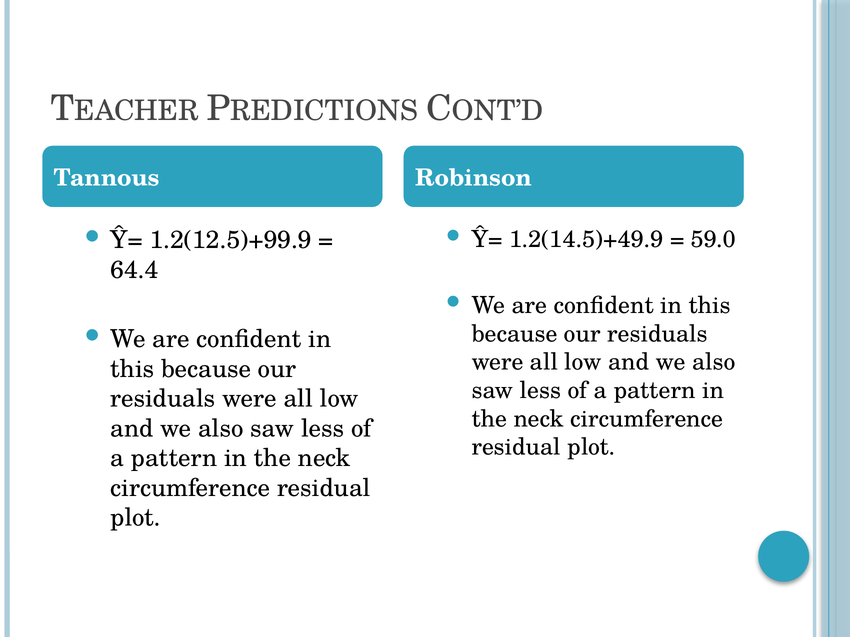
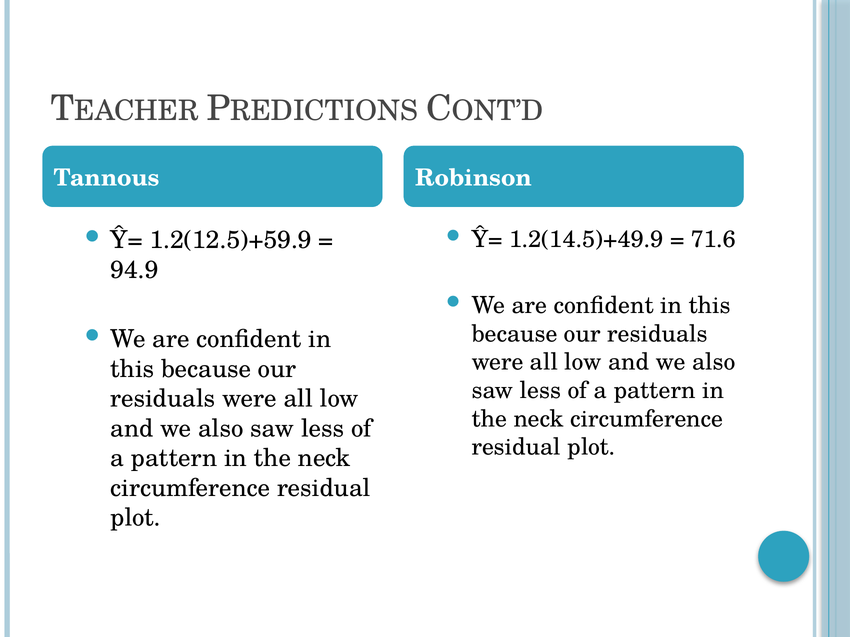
59.0: 59.0 -> 71.6
1.2(12.5)+99.9: 1.2(12.5)+99.9 -> 1.2(12.5)+59.9
64.4: 64.4 -> 94.9
